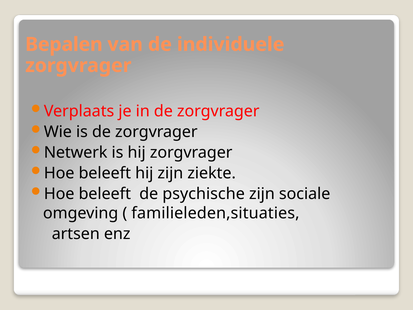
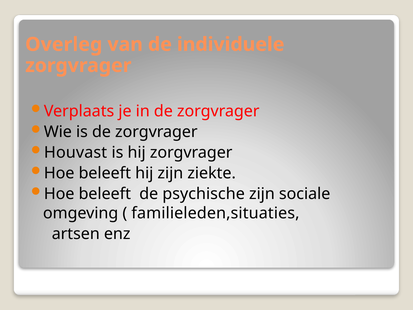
Bepalen: Bepalen -> Overleg
Netwerk: Netwerk -> Houvast
